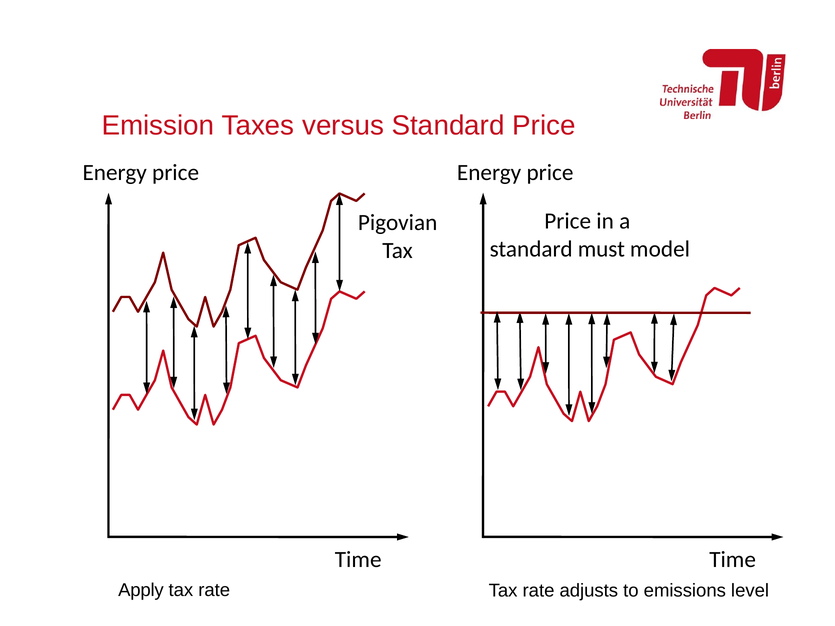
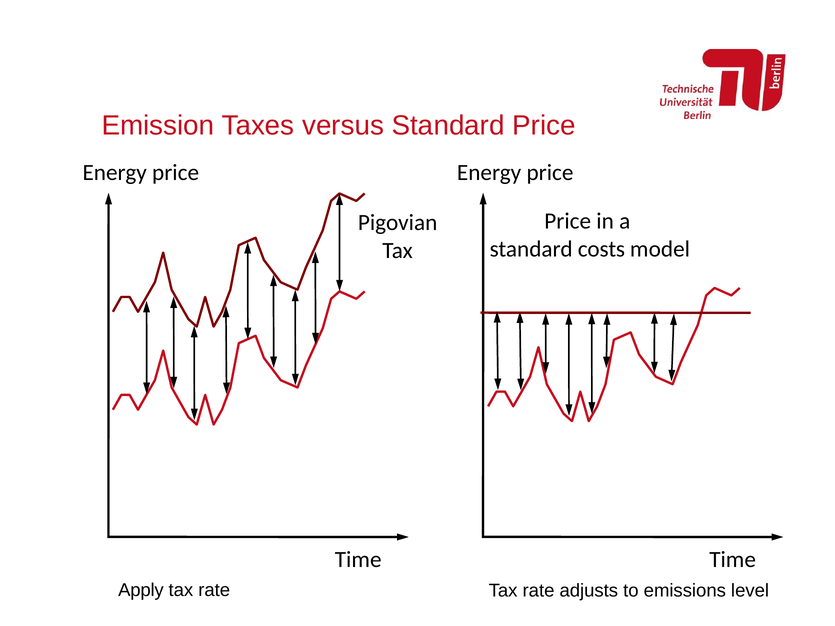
must: must -> costs
